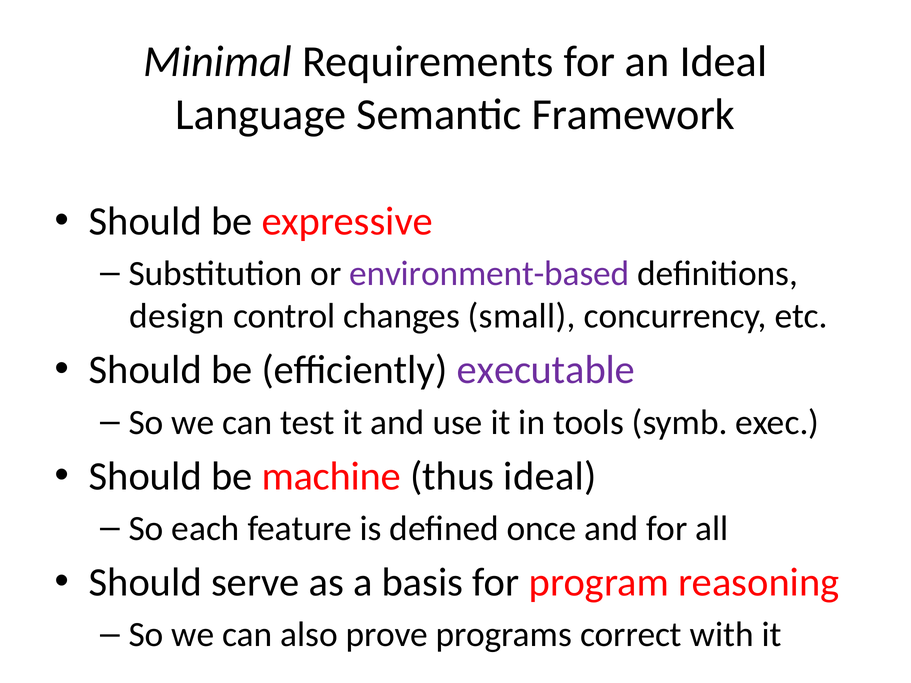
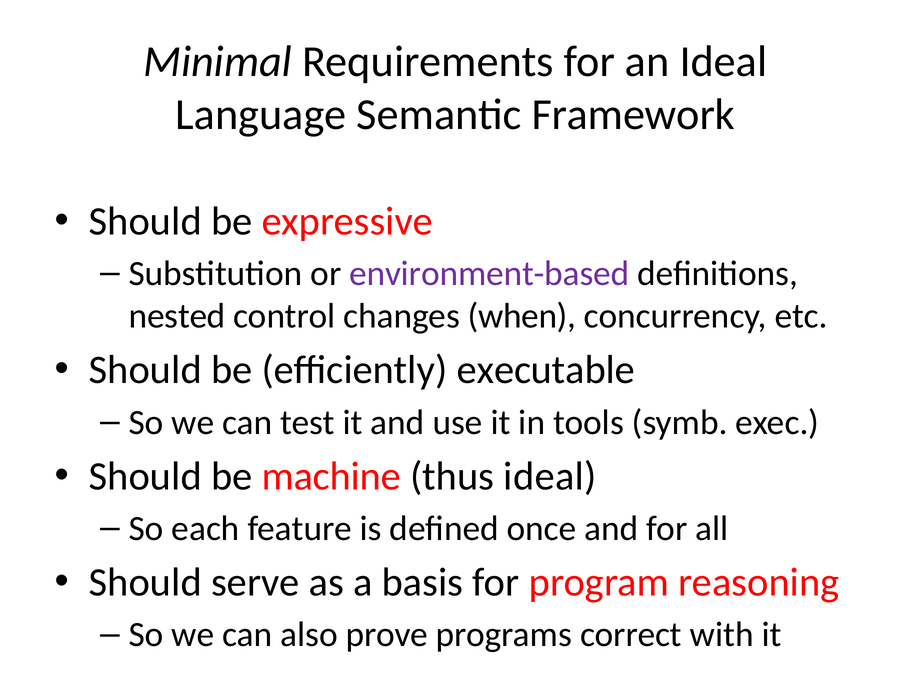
design: design -> nested
small: small -> when
executable colour: purple -> black
